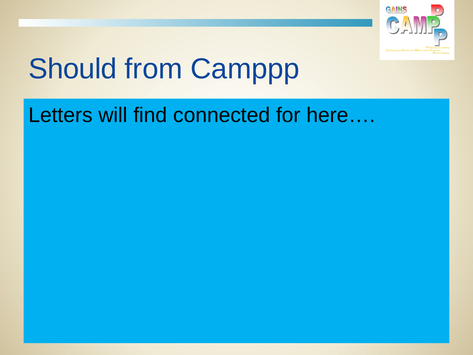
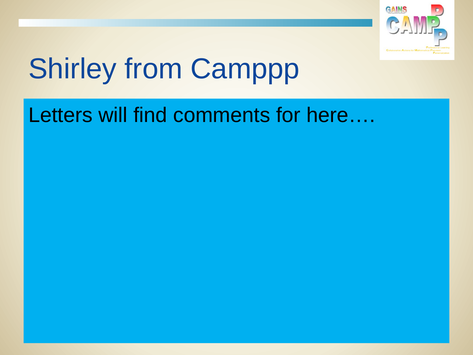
Should: Should -> Shirley
connected: connected -> comments
